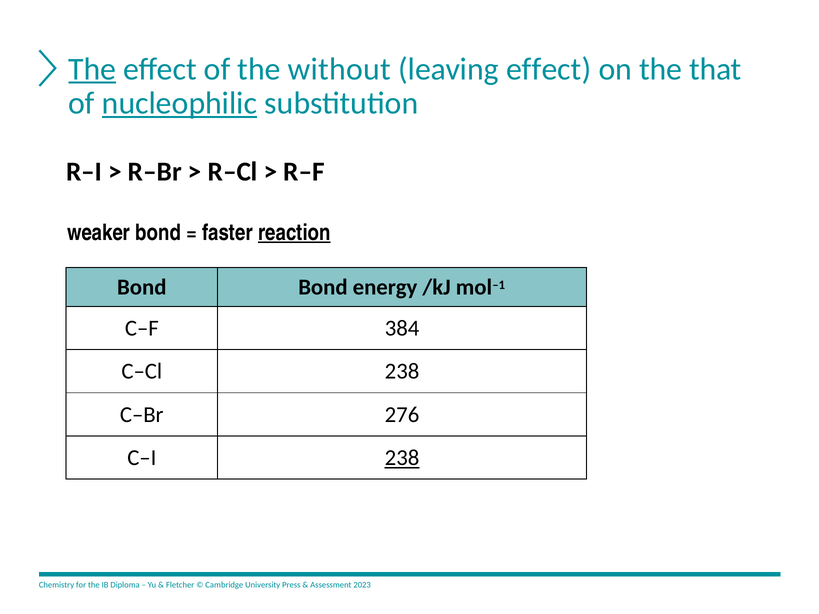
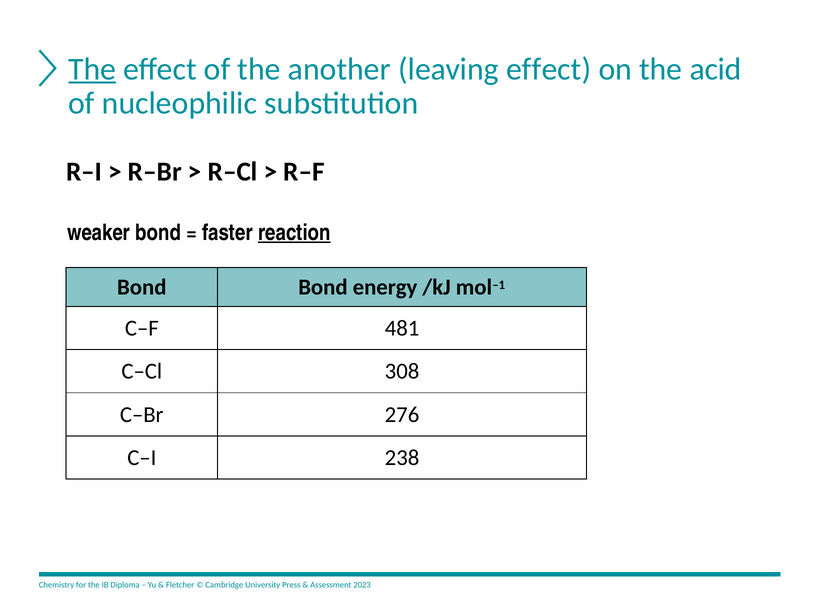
without: without -> another
that: that -> acid
nucleophilic underline: present -> none
384: 384 -> 481
C–Cl 238: 238 -> 308
238 at (402, 458) underline: present -> none
